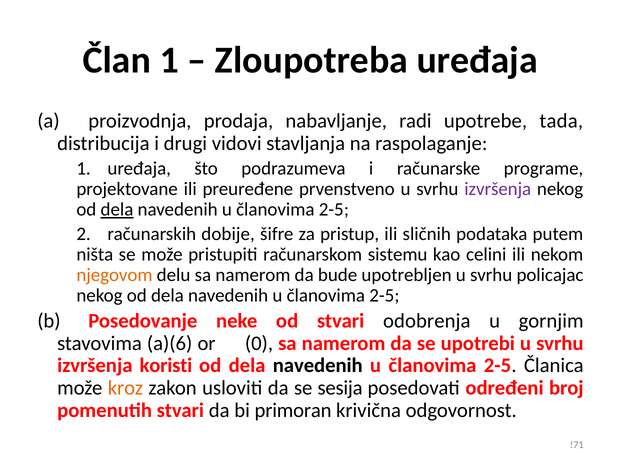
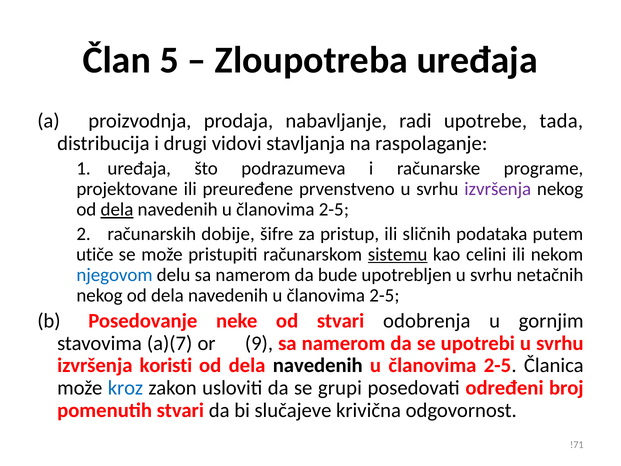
Član 1: 1 -> 5
ništa: ništa -> utiče
sistemu underline: none -> present
njegovom colour: orange -> blue
policajac: policajac -> netačnih
a)(6: a)(6 -> a)(7
0: 0 -> 9
kroz colour: orange -> blue
sesija: sesija -> grupi
primoran: primoran -> slučajeve
